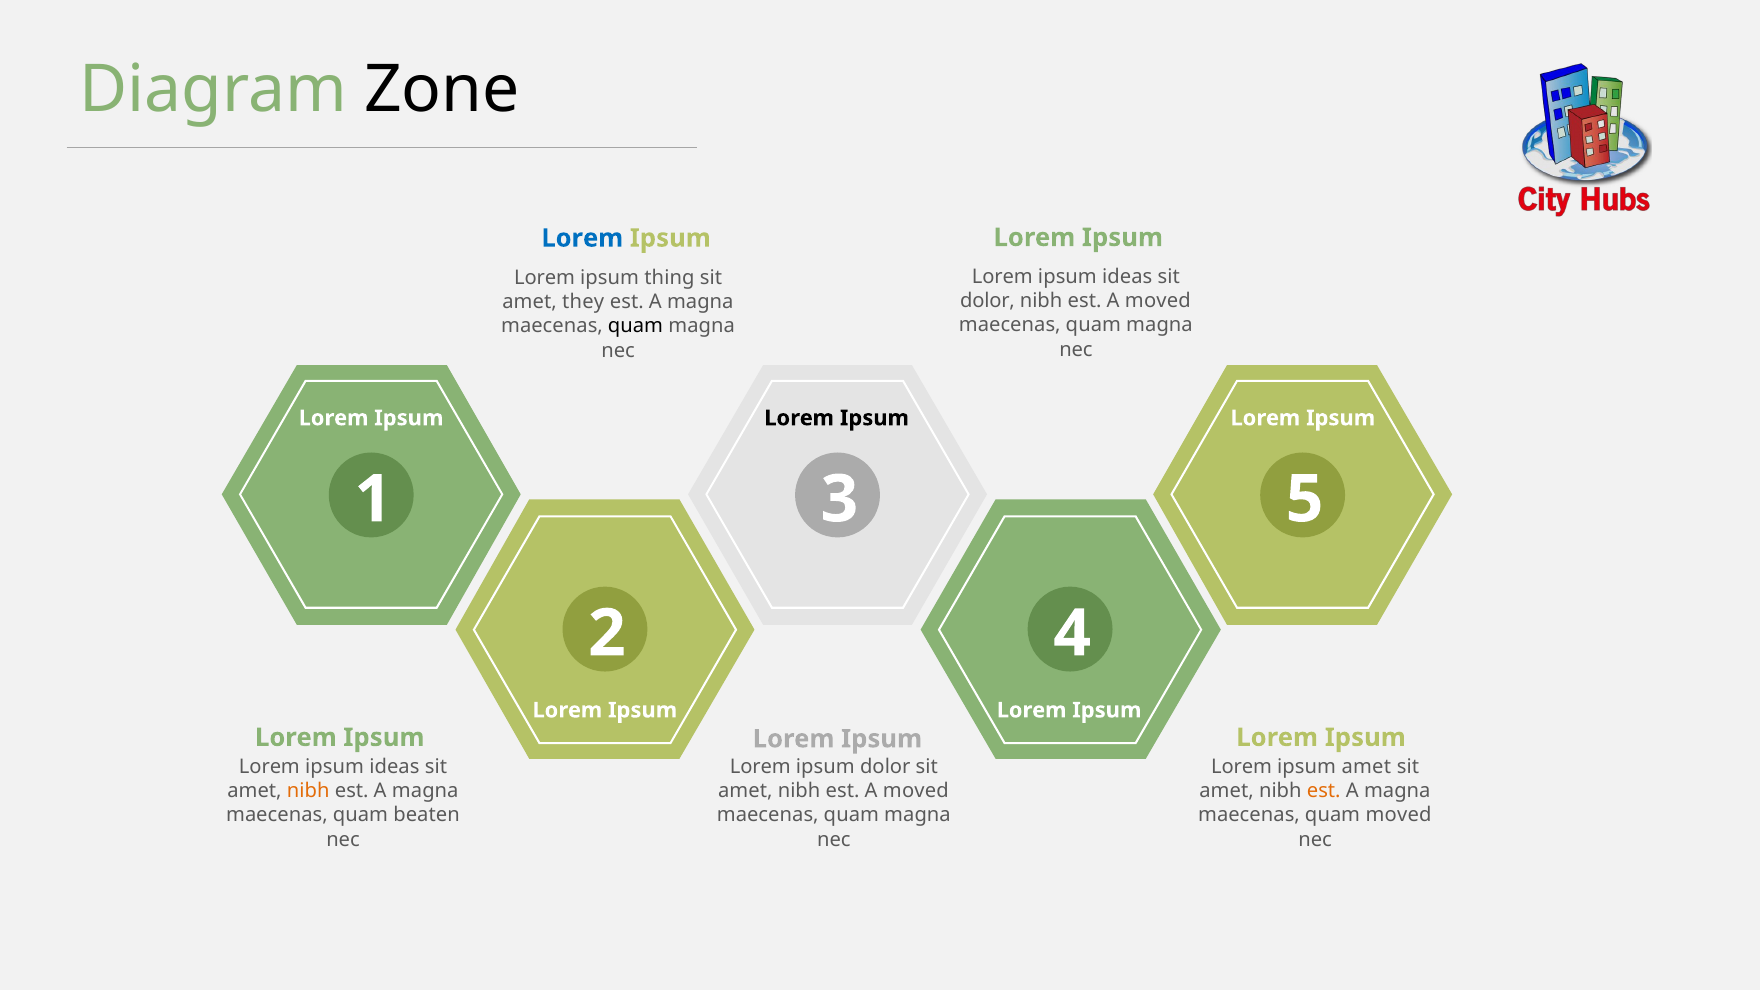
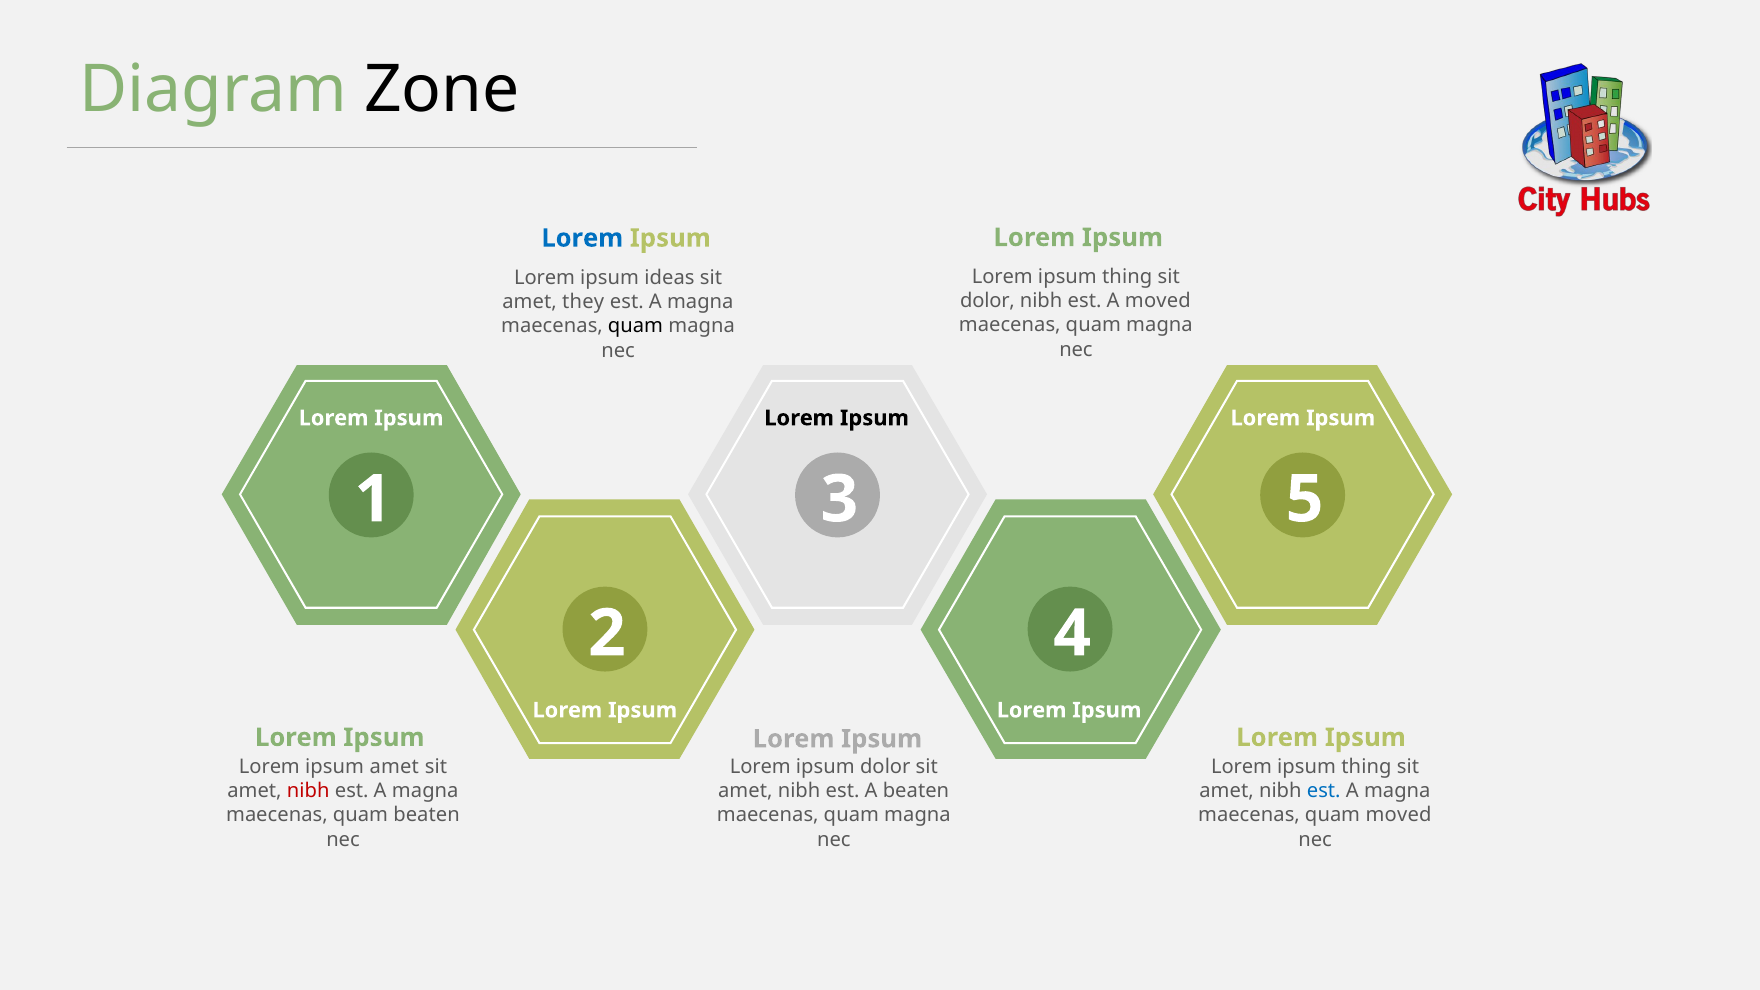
ideas at (1127, 277): ideas -> thing
thing: thing -> ideas
amet at (1366, 767): amet -> thing
ideas at (394, 767): ideas -> amet
est at (1324, 791) colour: orange -> blue
nibh at (308, 791) colour: orange -> red
moved at (916, 791): moved -> beaten
